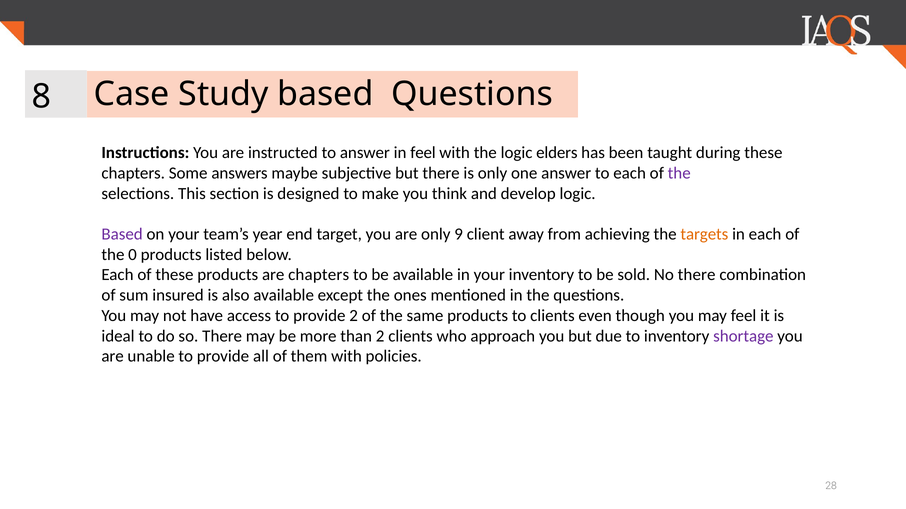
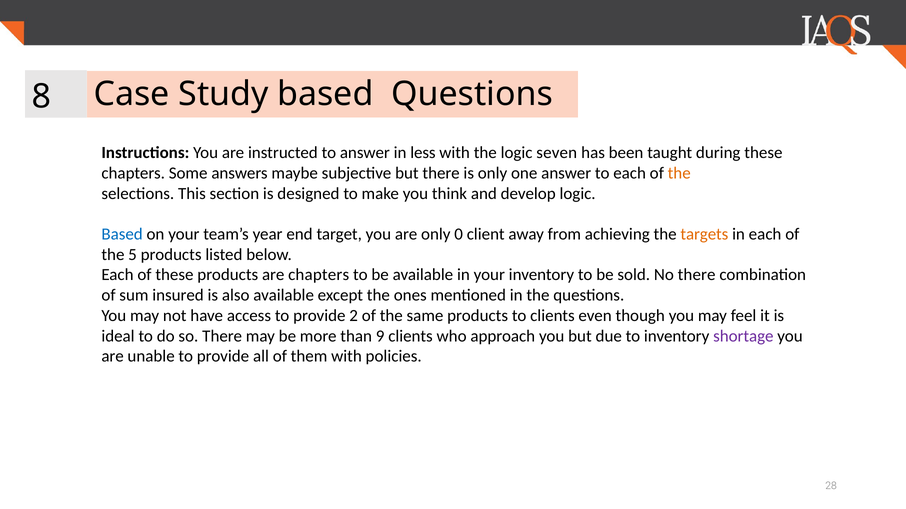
in feel: feel -> less
elders: elders -> seven
the at (679, 173) colour: purple -> orange
Based at (122, 234) colour: purple -> blue
9: 9 -> 0
0: 0 -> 5
than 2: 2 -> 9
